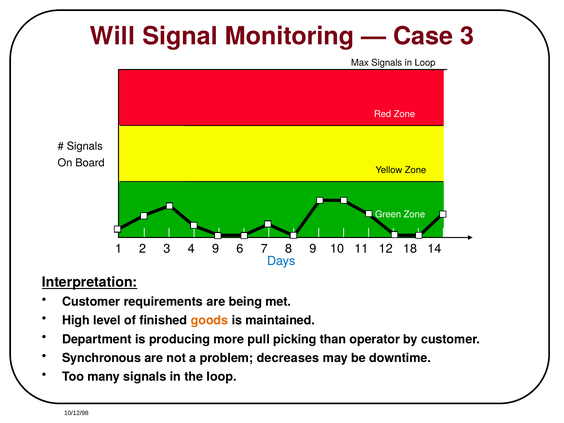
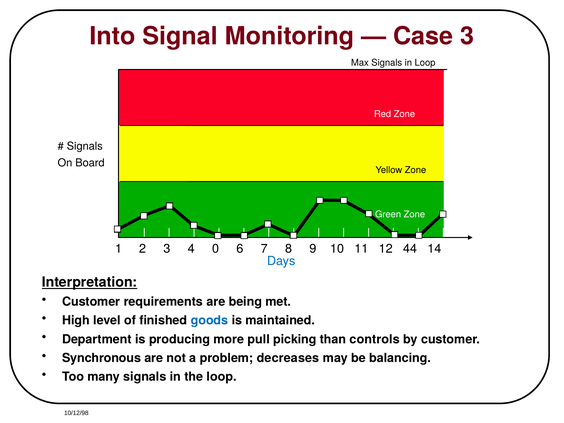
Will: Will -> Into
4 9: 9 -> 0
18: 18 -> 44
goods colour: orange -> blue
operator: operator -> controls
downtime: downtime -> balancing
